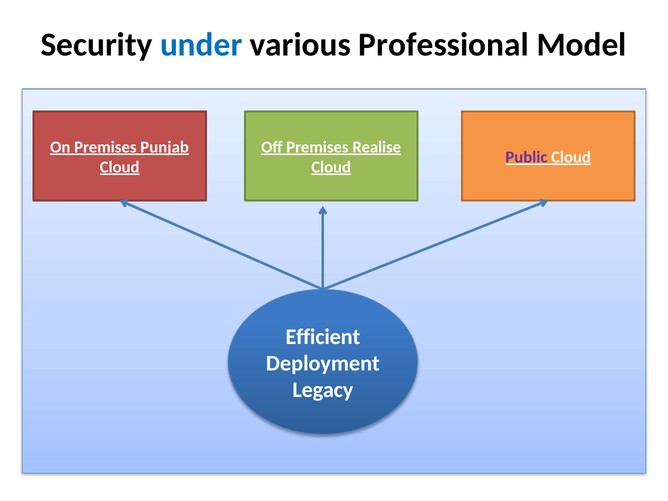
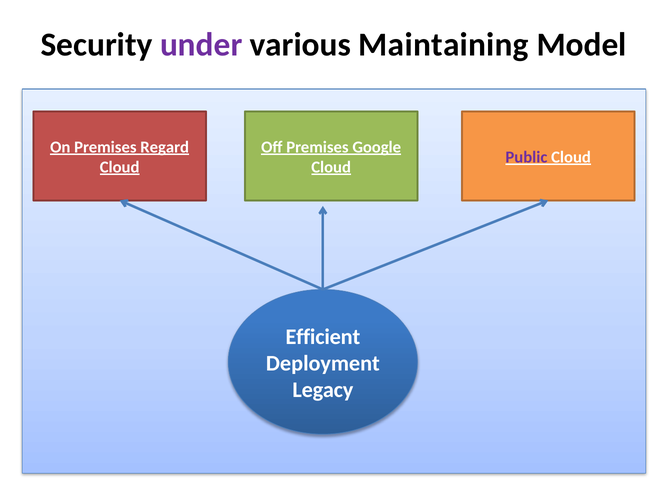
under colour: blue -> purple
Professional: Professional -> Maintaining
Punjab: Punjab -> Regard
Realise: Realise -> Google
